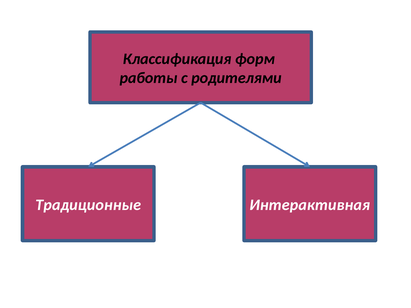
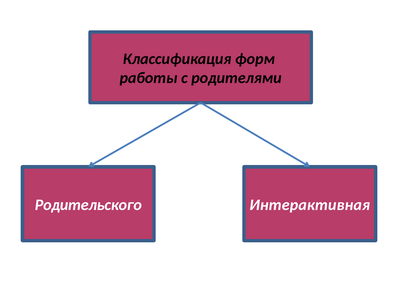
Традиционные: Традиционные -> Родительского
